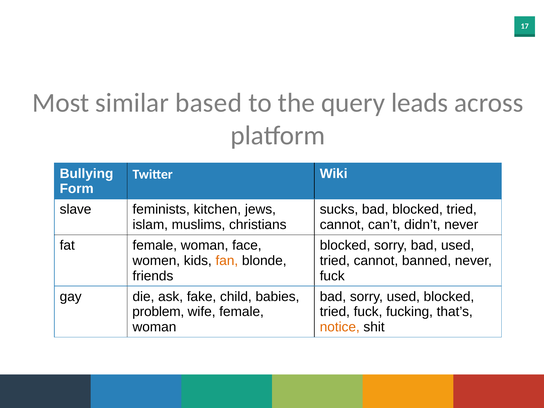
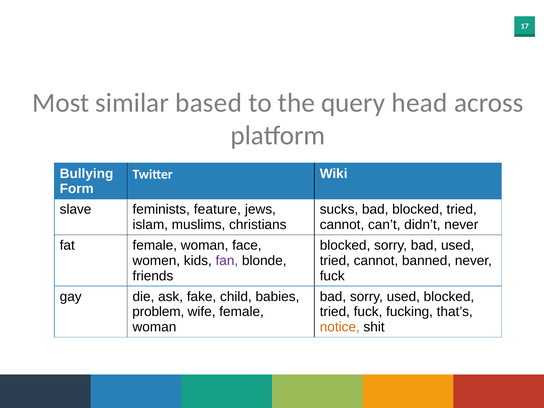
leads: leads -> head
kitchen: kitchen -> feature
fan colour: orange -> purple
